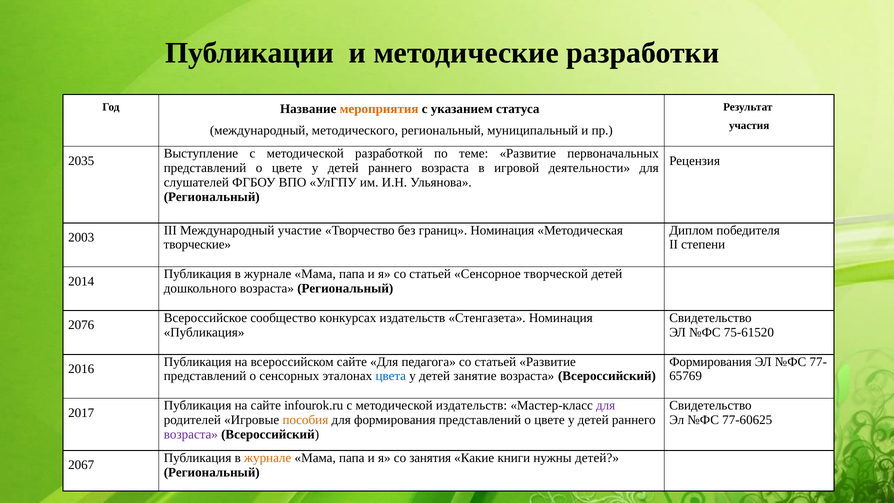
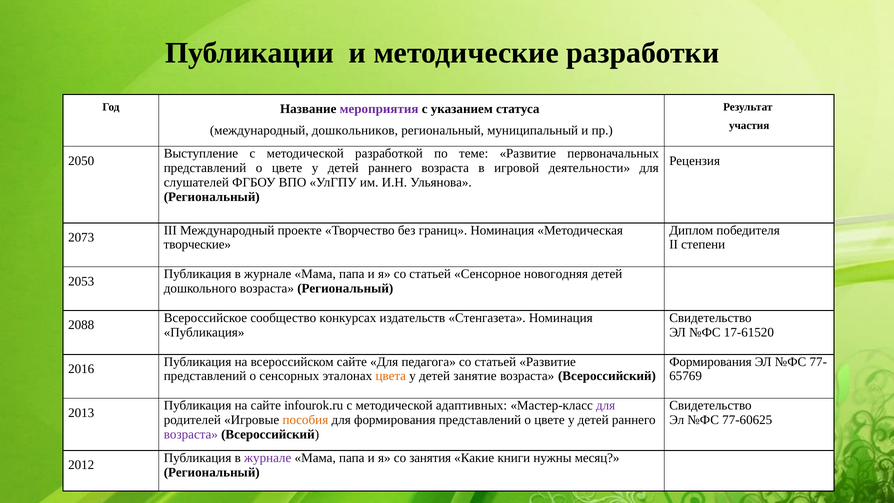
мероприятия colour: orange -> purple
методического: методического -> дошкольников
2035: 2035 -> 2050
участие: участие -> проекте
2003: 2003 -> 2073
творческой: творческой -> новогодняя
2014: 2014 -> 2053
2076: 2076 -> 2088
75-61520: 75-61520 -> 17-61520
цвета colour: blue -> orange
методической издательств: издательств -> адаптивных
2017: 2017 -> 2013
журнале at (268, 458) colour: orange -> purple
нужны детей: детей -> месяц
2067: 2067 -> 2012
